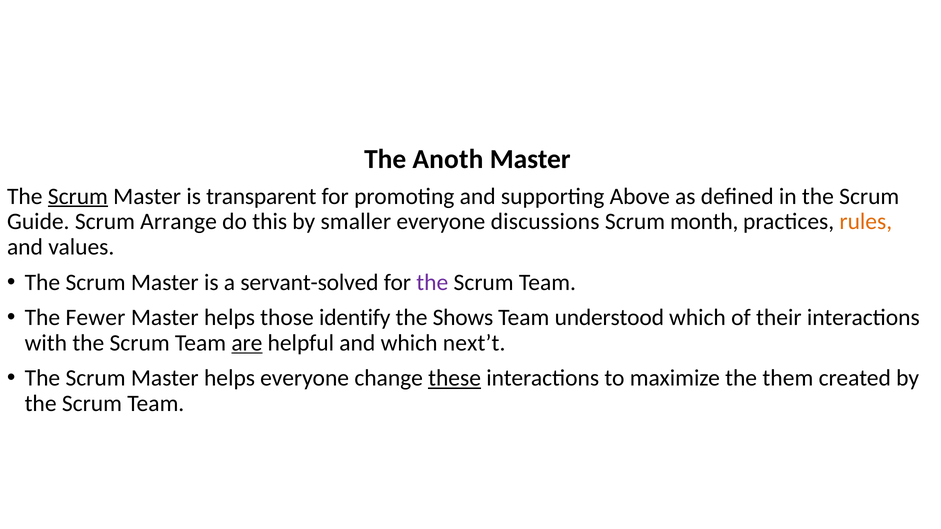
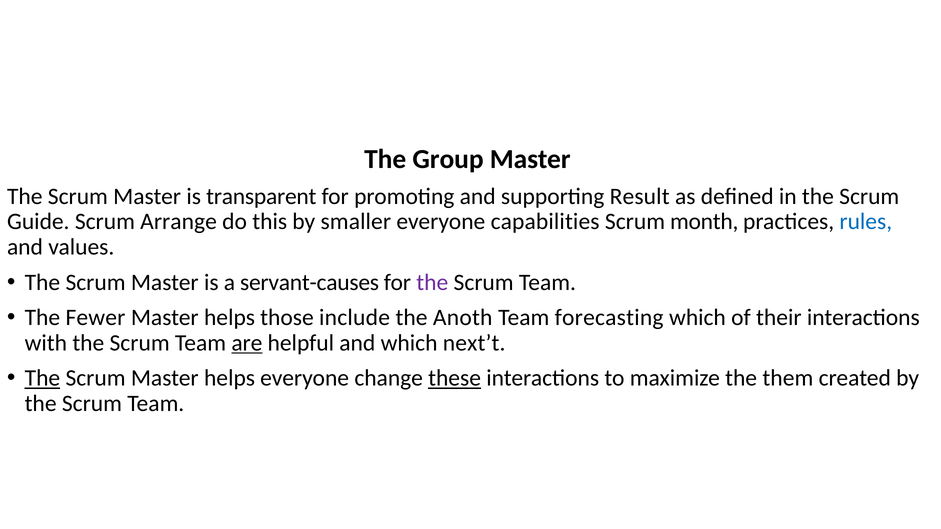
Anoth: Anoth -> Group
Scrum at (78, 196) underline: present -> none
Above: Above -> Result
discussions: discussions -> capabilities
rules colour: orange -> blue
servant-solved: servant-solved -> servant-causes
identify: identify -> include
Shows: Shows -> Anoth
understood: understood -> forecasting
The at (42, 378) underline: none -> present
